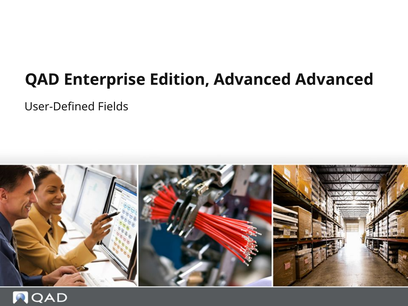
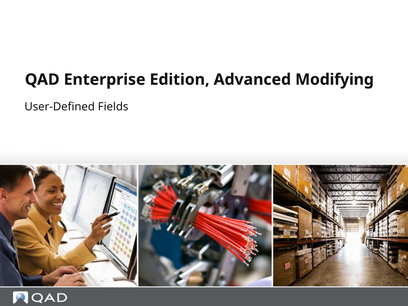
Advanced Advanced: Advanced -> Modifying
